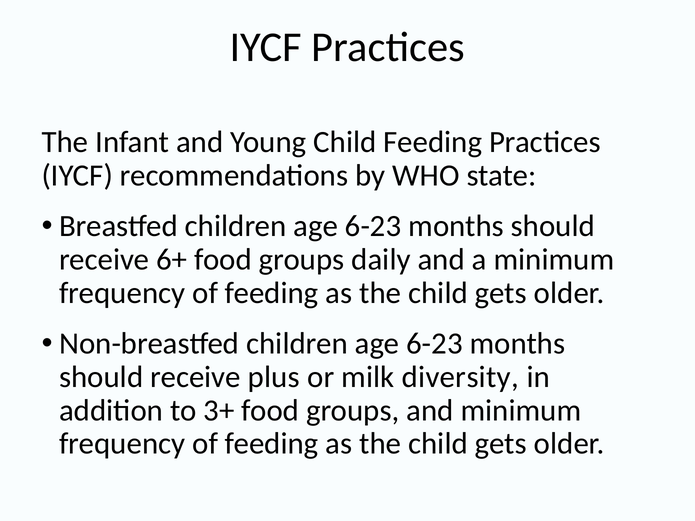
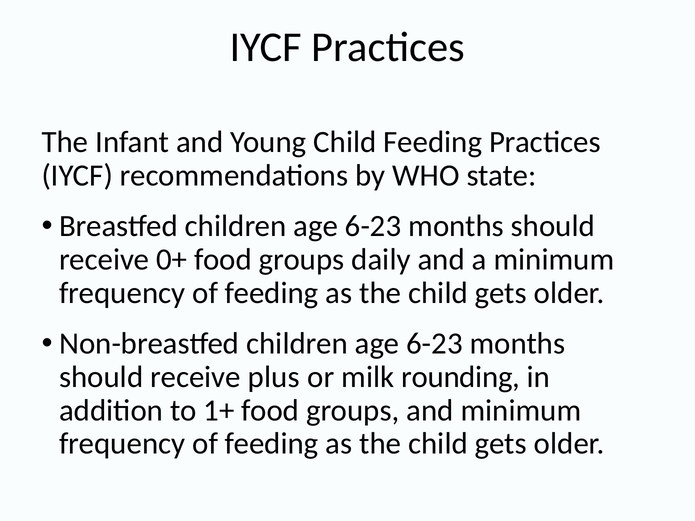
6+: 6+ -> 0+
diversity: diversity -> rounding
3+: 3+ -> 1+
